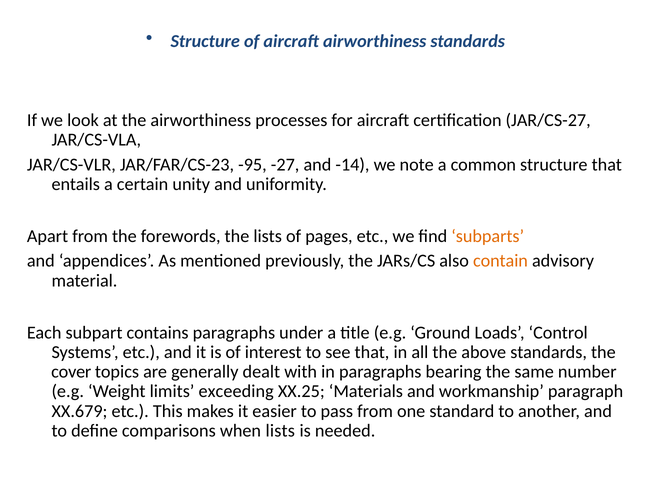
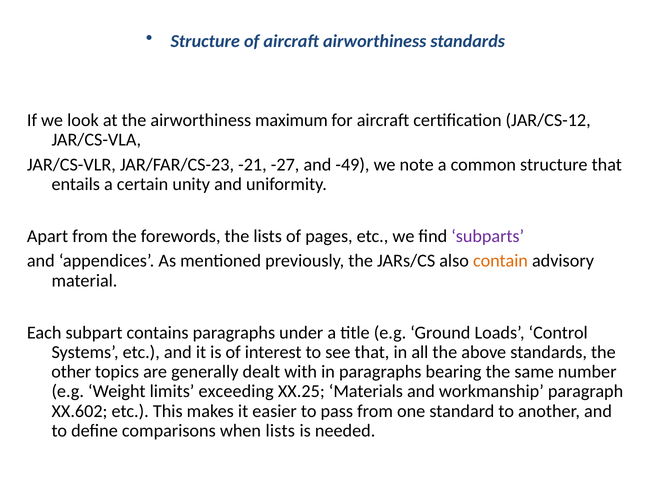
processes: processes -> maximum
JAR/CS-27: JAR/CS-27 -> JAR/CS-12
-95: -95 -> -21
-14: -14 -> -49
subparts colour: orange -> purple
cover: cover -> other
XX.679: XX.679 -> XX.602
